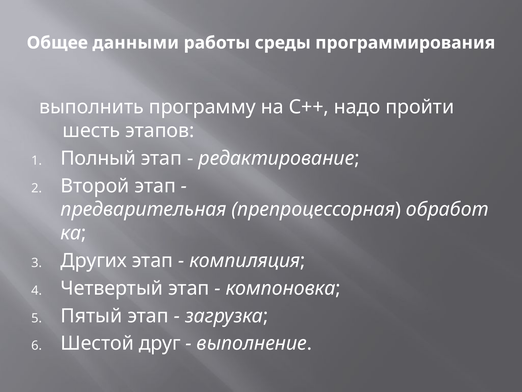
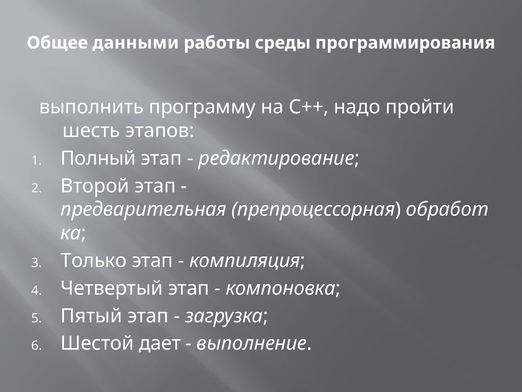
Других: Других -> Только
друг: друг -> дает
